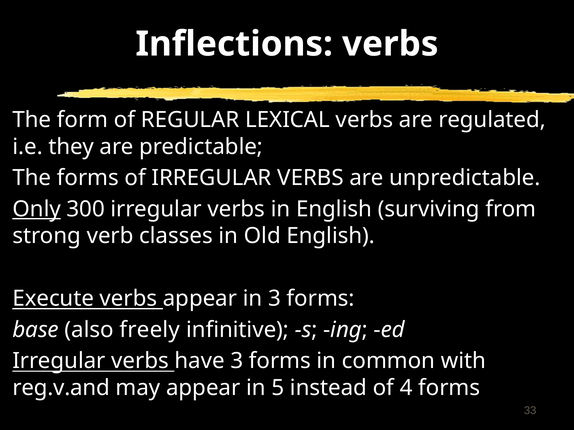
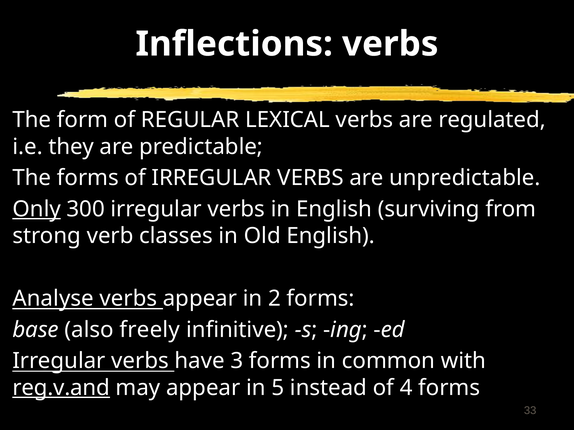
Execute: Execute -> Analyse
in 3: 3 -> 2
reg.v.and underline: none -> present
